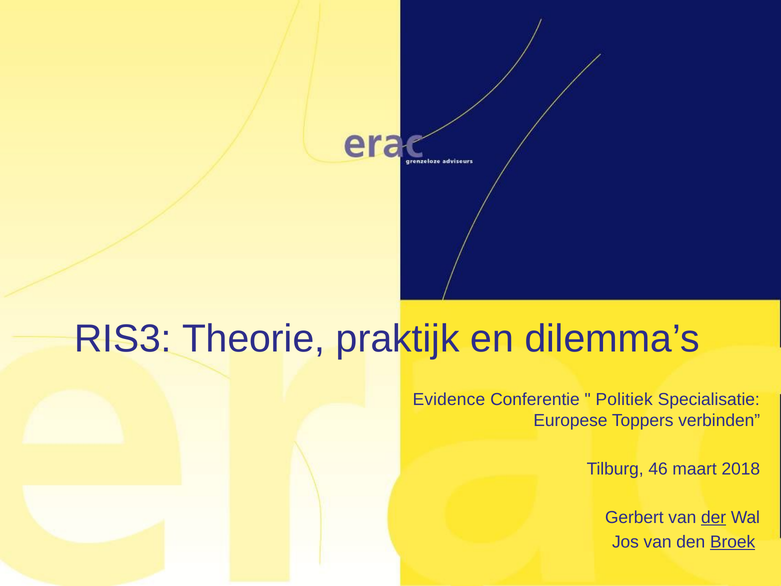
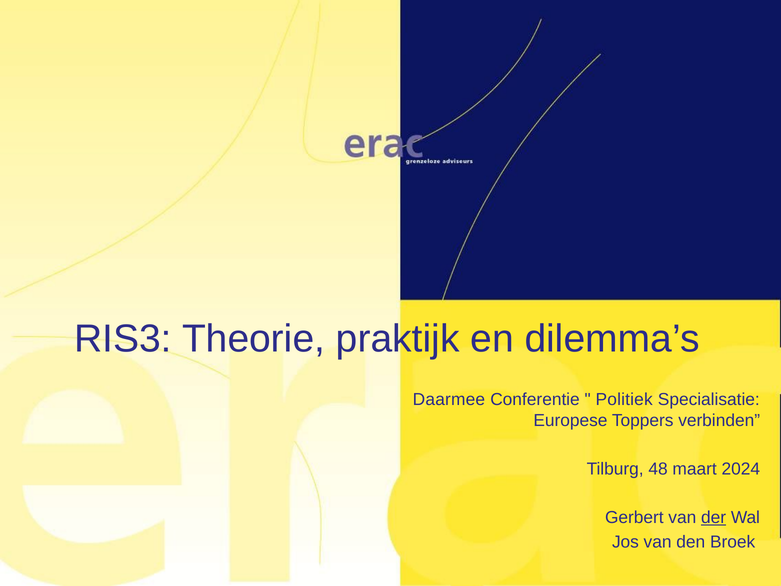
Evidence: Evidence -> Daarmee
46: 46 -> 48
2018: 2018 -> 2024
Broek underline: present -> none
